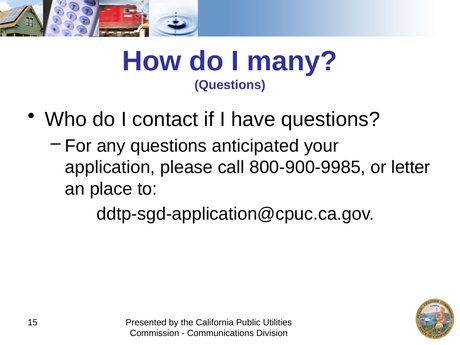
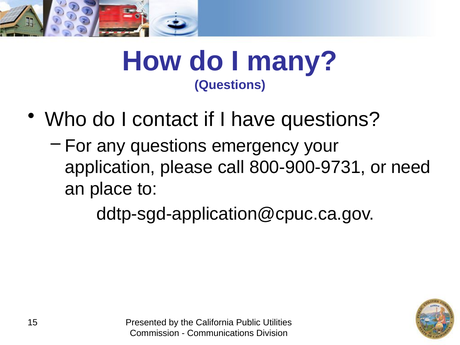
anticipated: anticipated -> emergency
800-900-9985: 800-900-9985 -> 800-900-9731
letter: letter -> need
